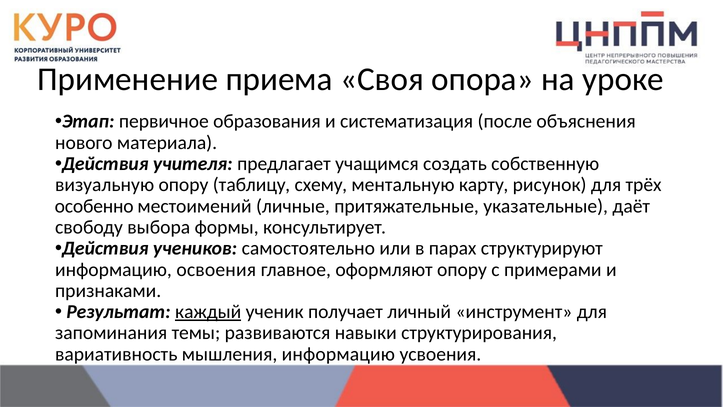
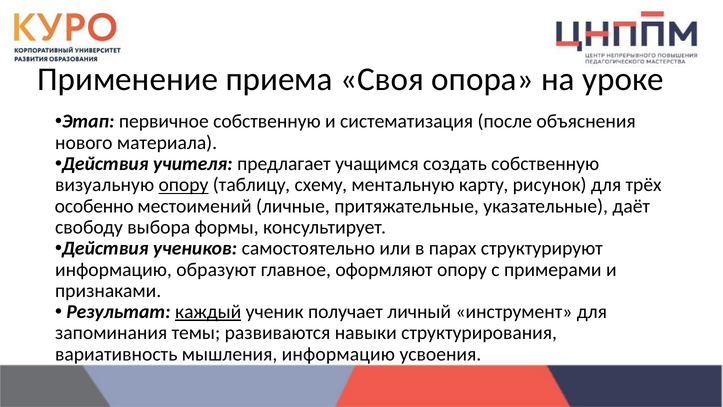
первичное образования: образования -> собственную
опору at (183, 185) underline: none -> present
освоения: освоения -> образуют
